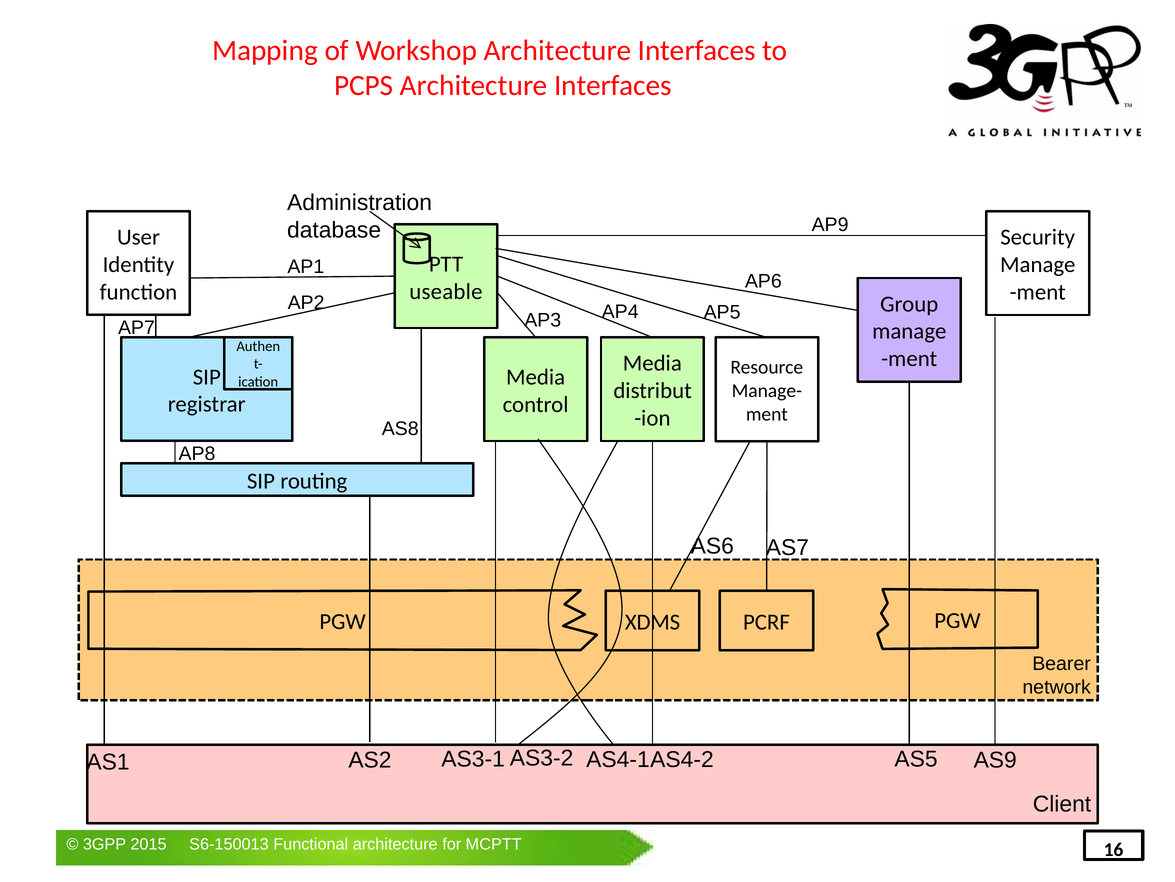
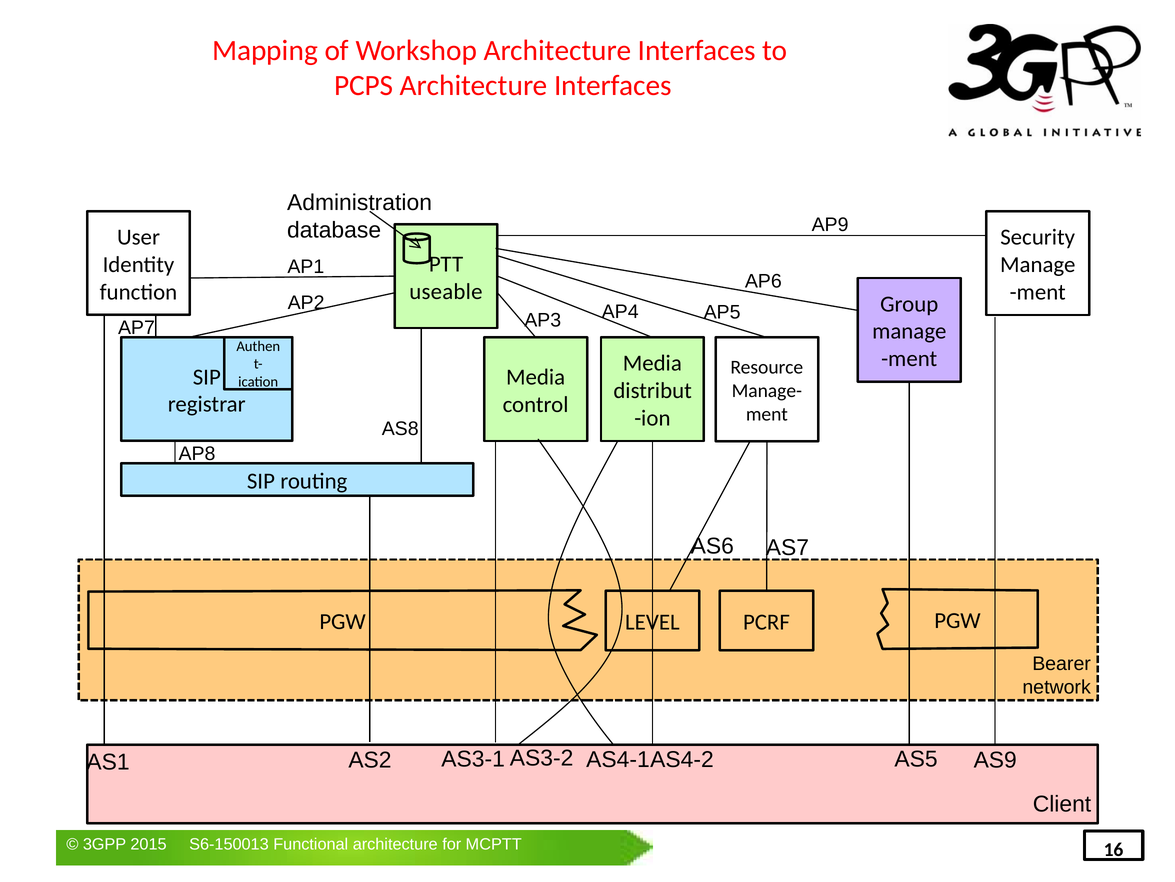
XDMS: XDMS -> LEVEL
